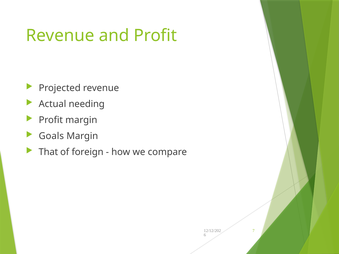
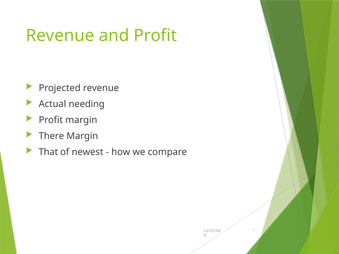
Goals: Goals -> There
foreign: foreign -> newest
